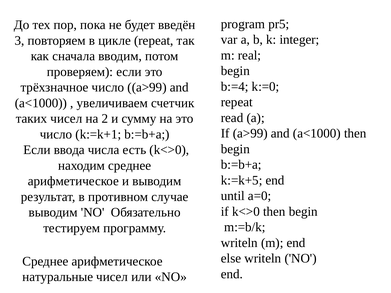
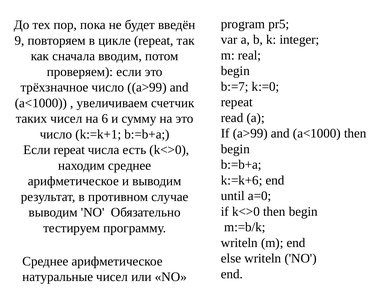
3: 3 -> 9
b:=4: b:=4 -> b:=7
2: 2 -> 6
Если ввода: ввода -> repeat
k:=k+5: k:=k+5 -> k:=k+6
